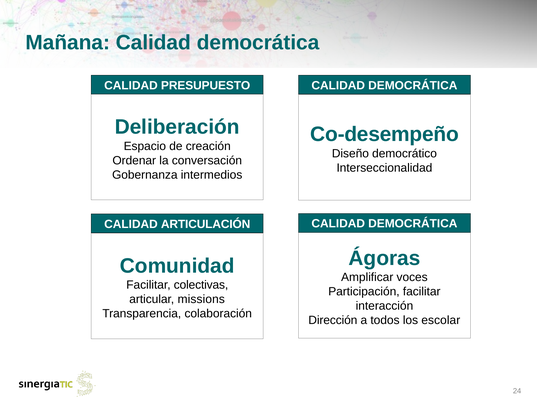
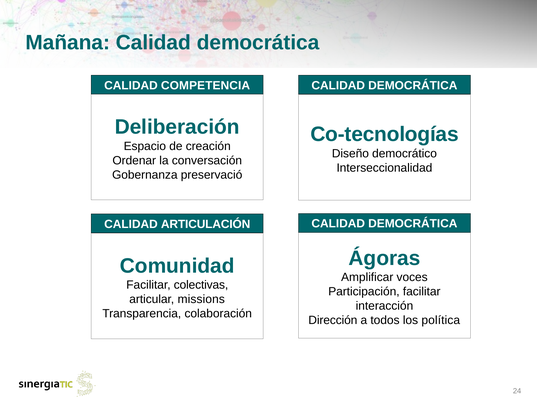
PRESUPUESTO: PRESUPUESTO -> COMPETENCIA
Co-desempeño: Co-desempeño -> Co-tecnologías
intermedios: intermedios -> preservació
escolar: escolar -> política
